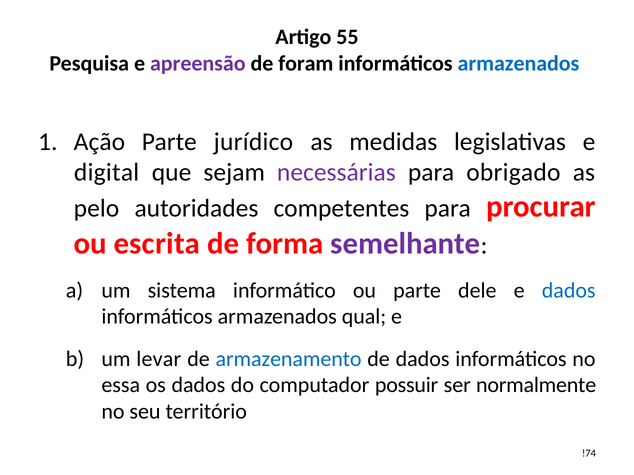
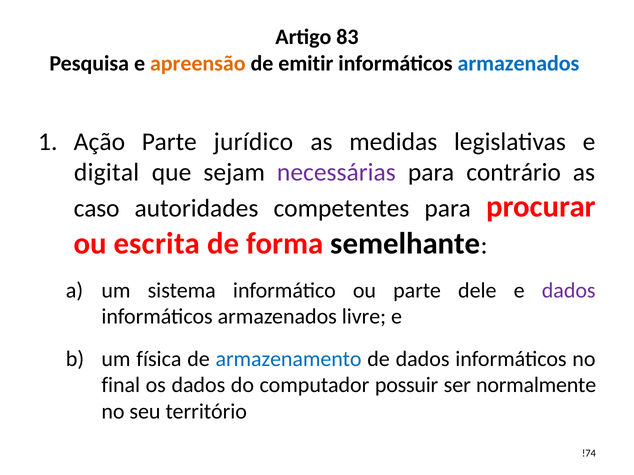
55: 55 -> 83
apreensão colour: purple -> orange
foram: foram -> emitir
obrigado: obrigado -> contrário
pelo: pelo -> caso
semelhante colour: purple -> black
dados at (569, 291) colour: blue -> purple
qual: qual -> livre
levar: levar -> física
essa: essa -> final
